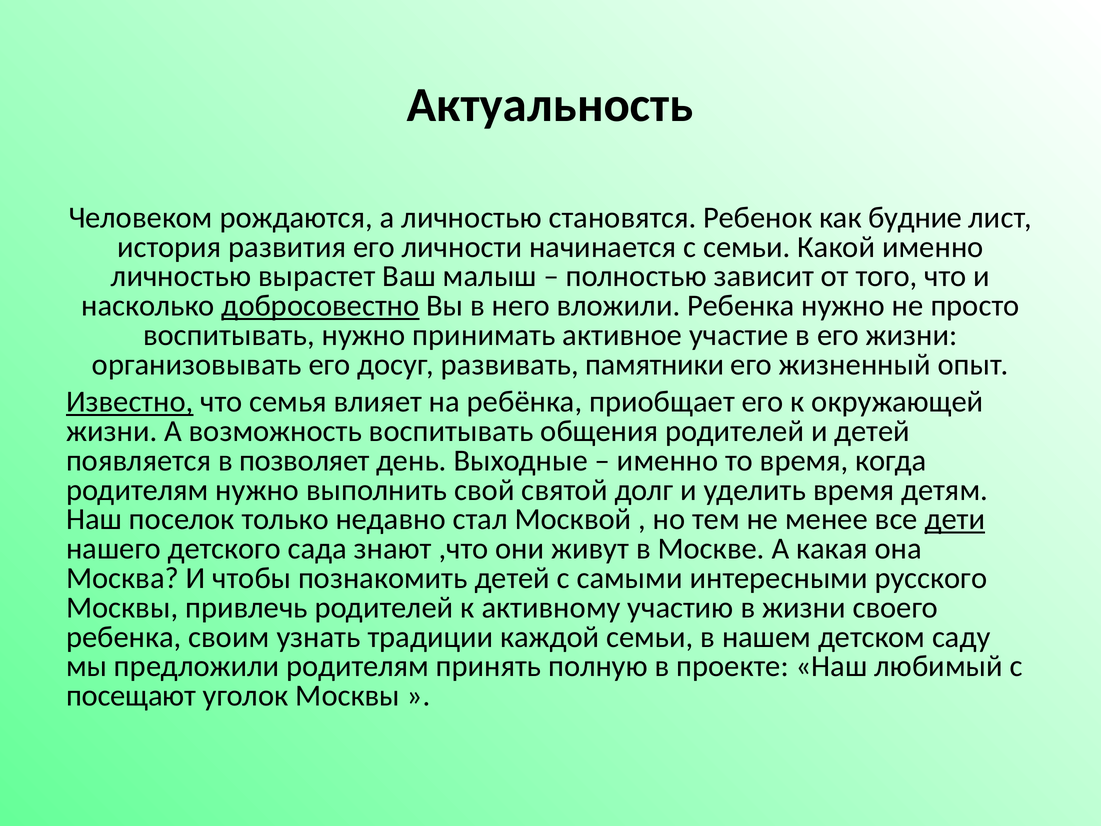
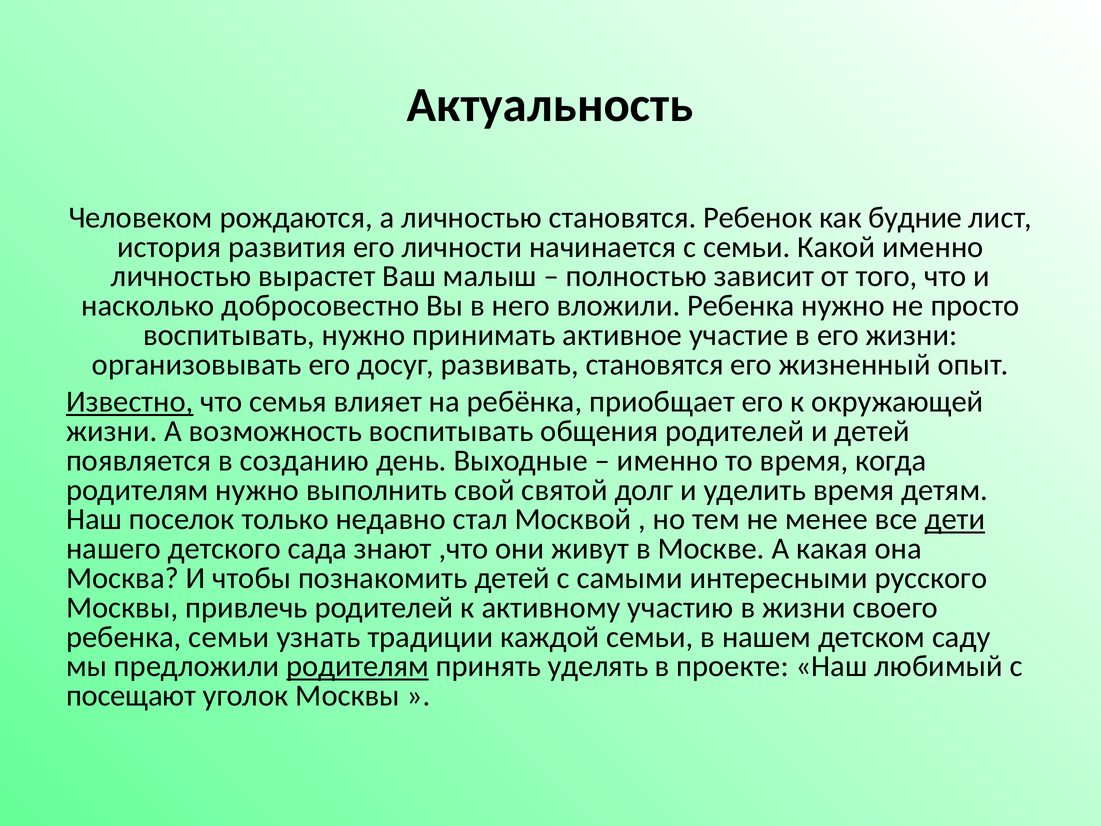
добросовестно underline: present -> none
развивать памятники: памятники -> становятся
позволяет: позволяет -> созданию
ребенка своим: своим -> семьи
родителям at (358, 666) underline: none -> present
полную: полную -> уделять
